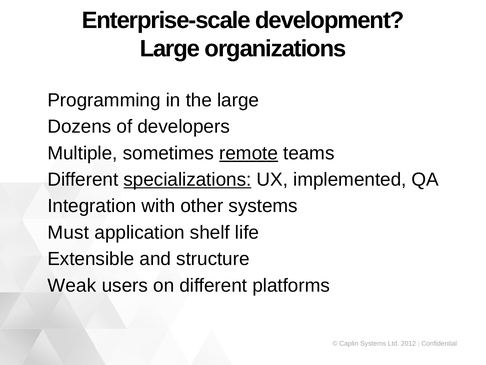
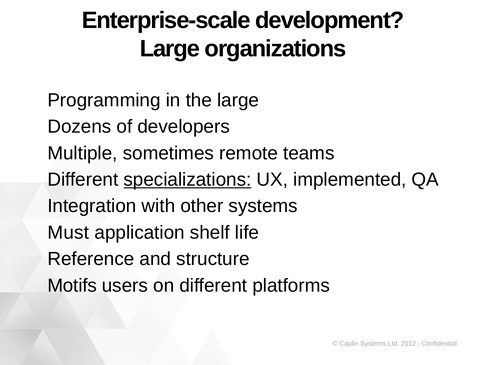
remote underline: present -> none
Extensible: Extensible -> Reference
Weak: Weak -> Motifs
